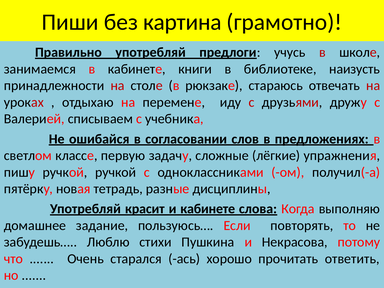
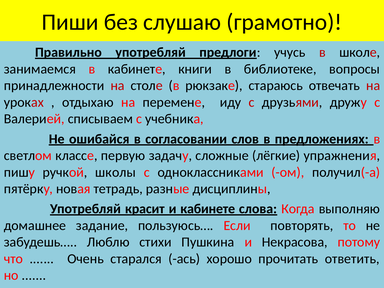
картина: картина -> слушаю
наизусть: наизусть -> вопросы
ручкой ручкой: ручкой -> школы
